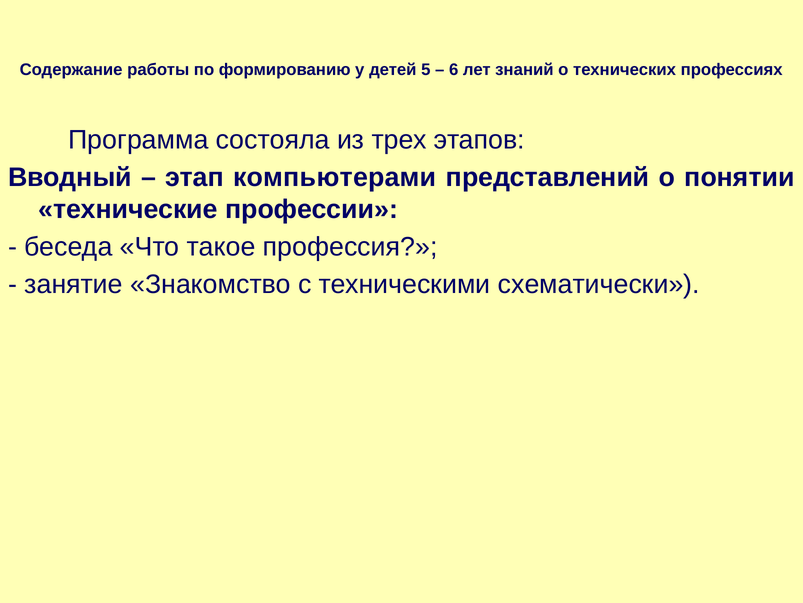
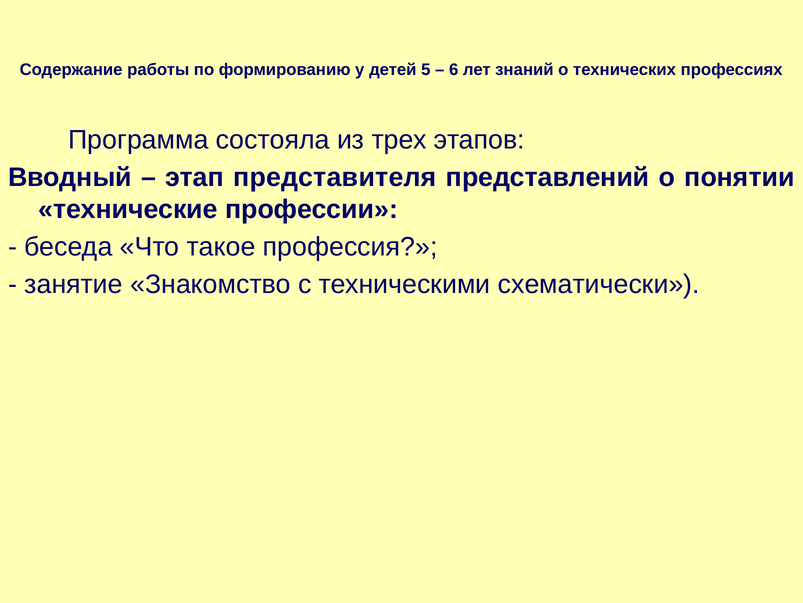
компьютерами: компьютерами -> представителя
